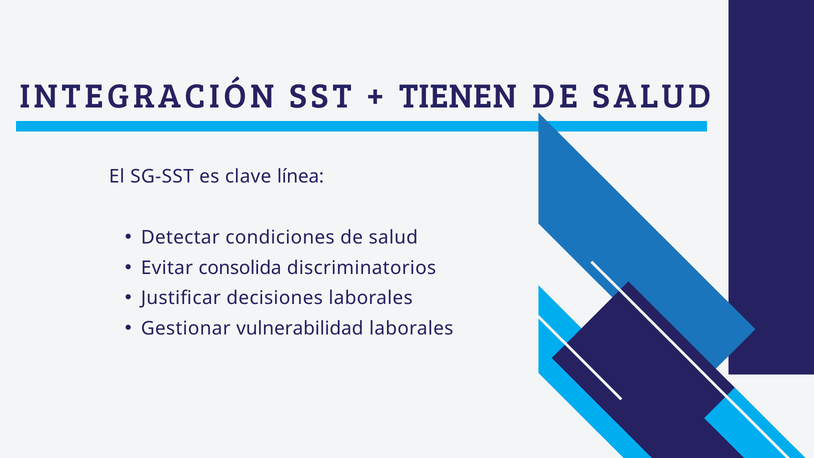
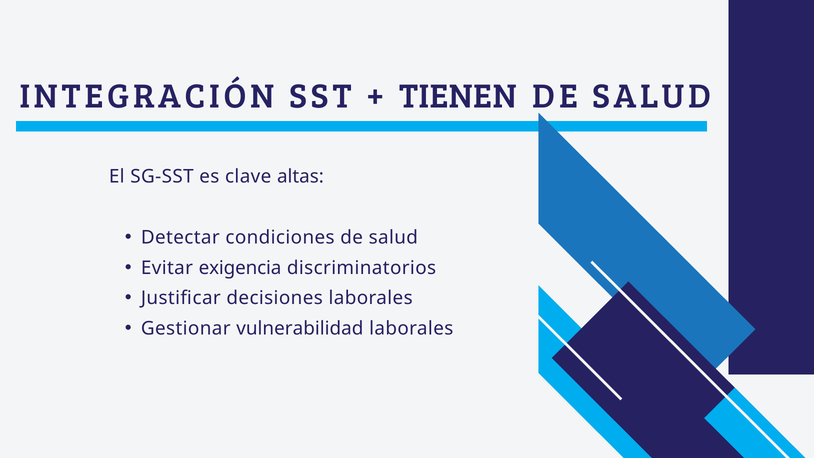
línea: línea -> altas
consolida: consolida -> exigencia
